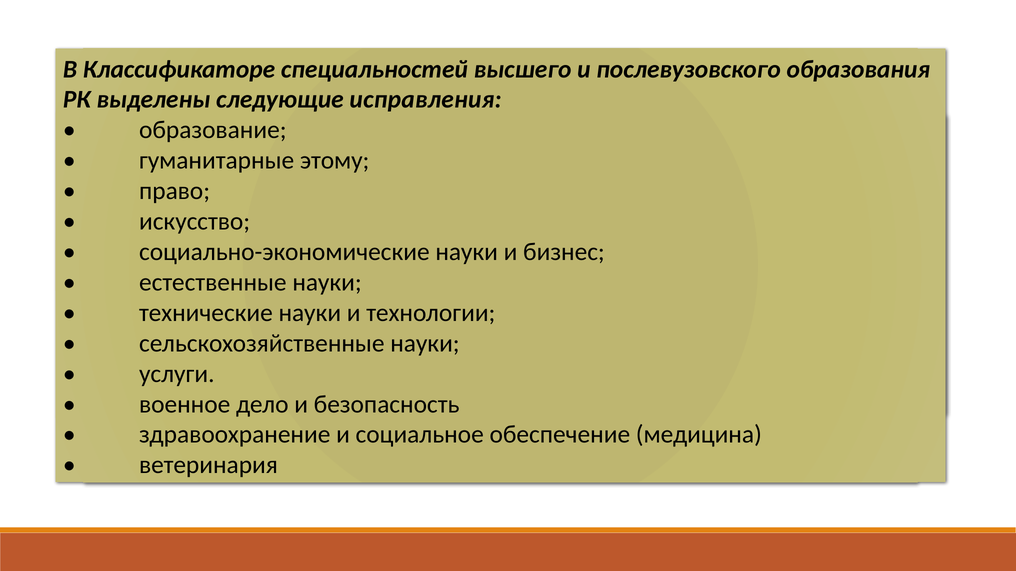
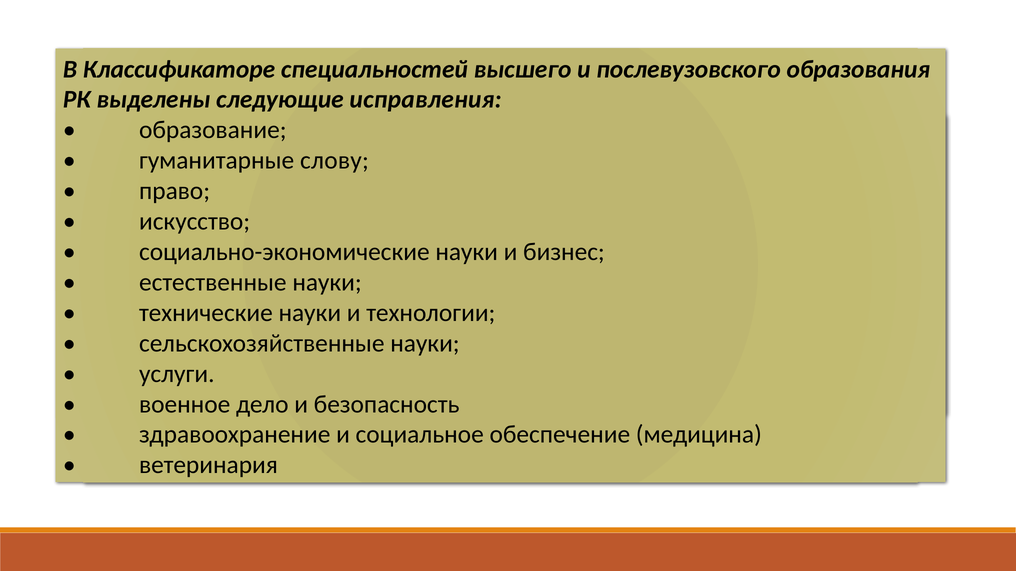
этому: этому -> слову
